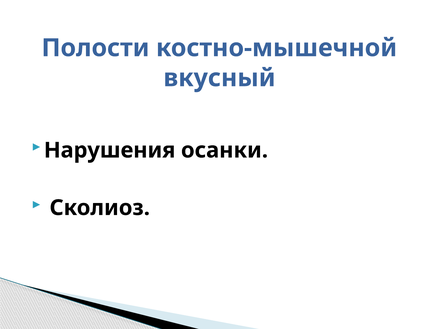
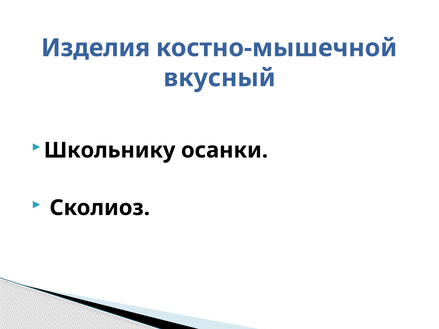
Полости: Полости -> Изделия
Нарушения: Нарушения -> Школьнику
